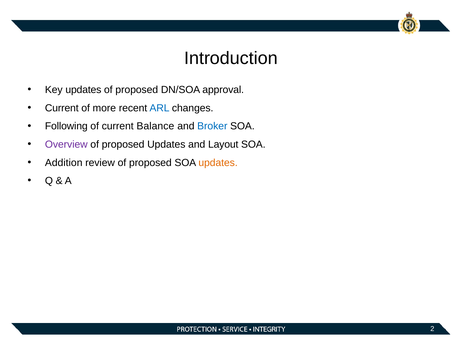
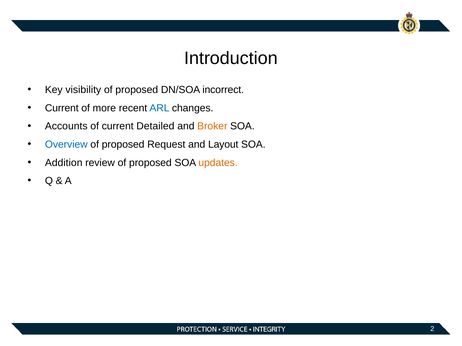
Key updates: updates -> visibility
approval: approval -> incorrect
Following: Following -> Accounts
Balance: Balance -> Detailed
Broker colour: blue -> orange
Overview colour: purple -> blue
proposed Updates: Updates -> Request
